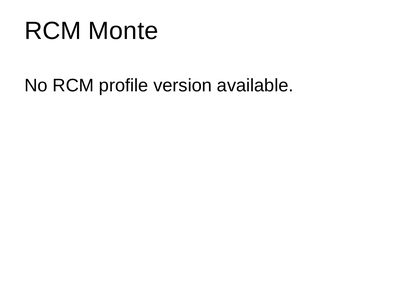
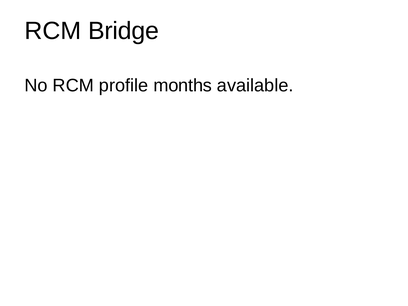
Monte: Monte -> Bridge
version: version -> months
